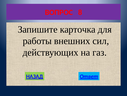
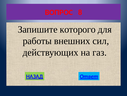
карточка: карточка -> которого
